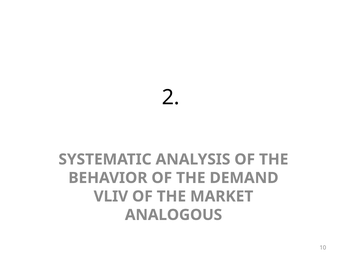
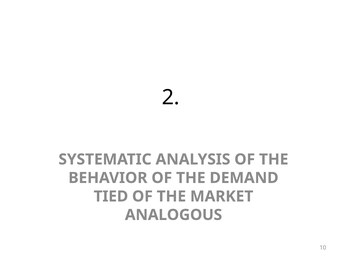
VLIV: VLIV -> TIED
